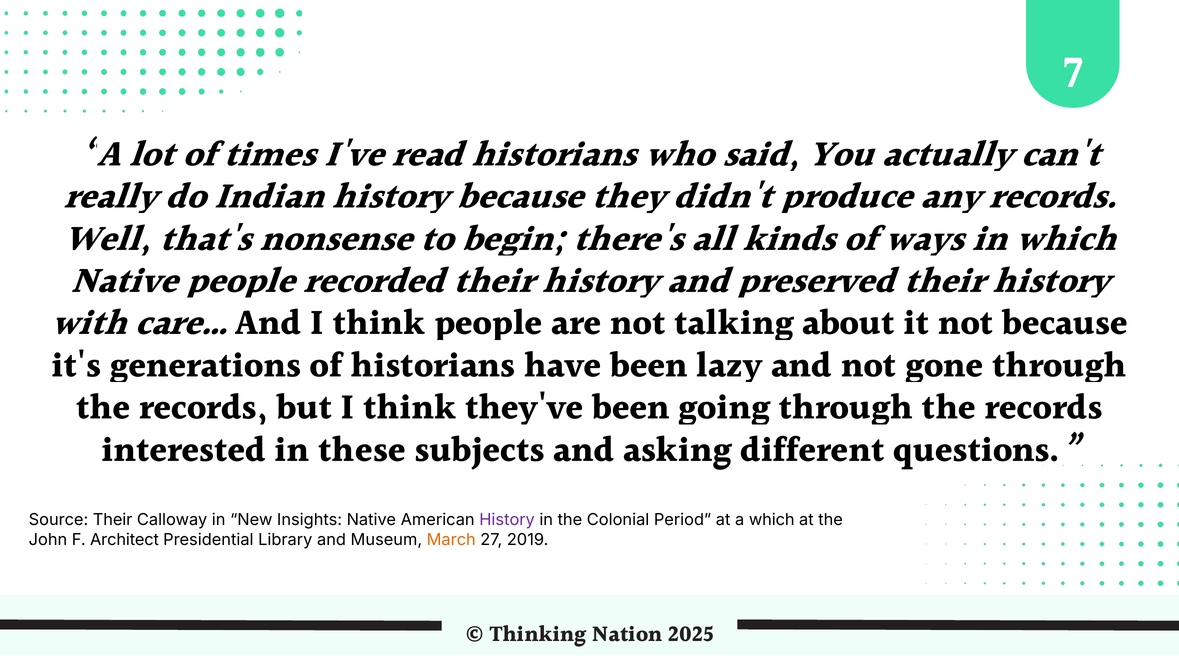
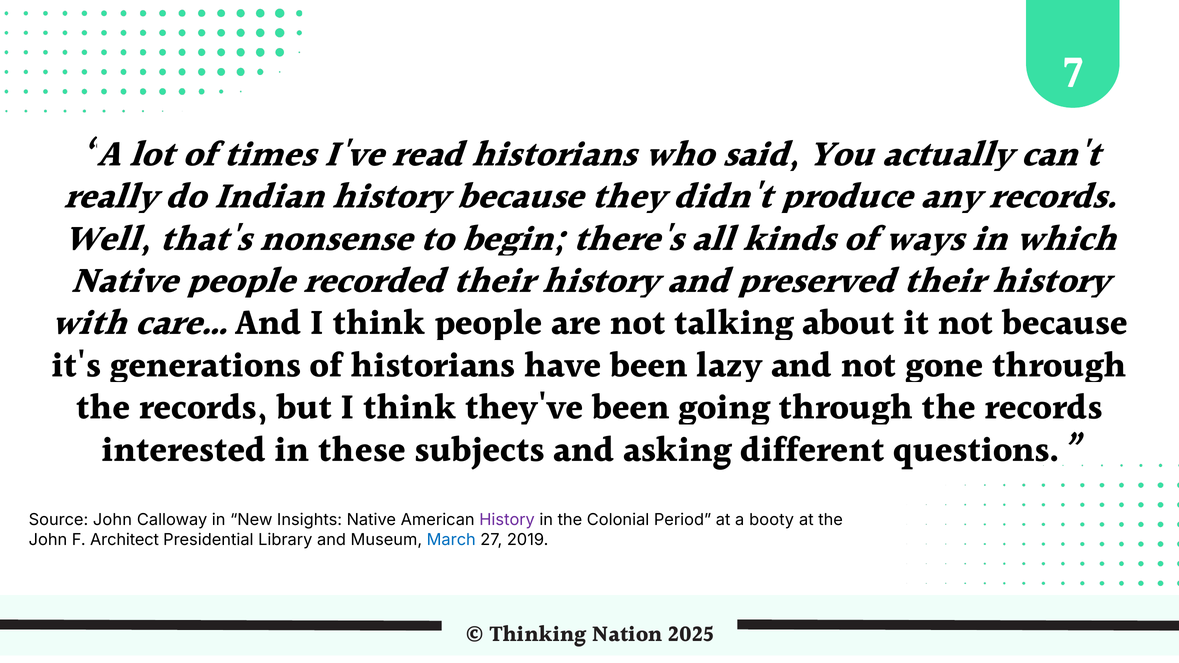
Source Their: Their -> John
a which: which -> booty
March colour: orange -> blue
